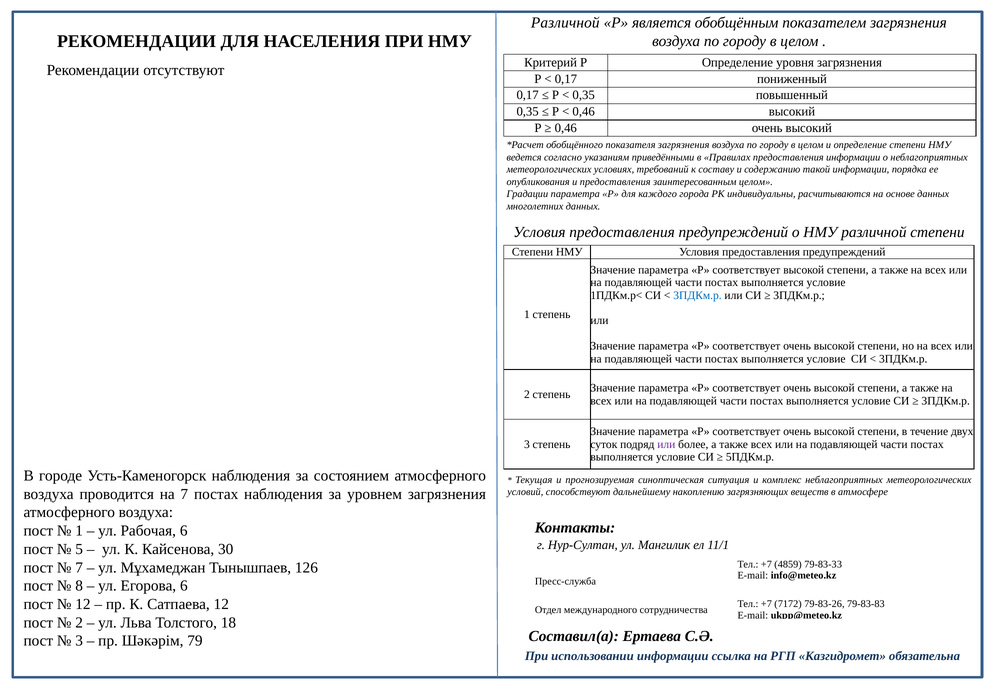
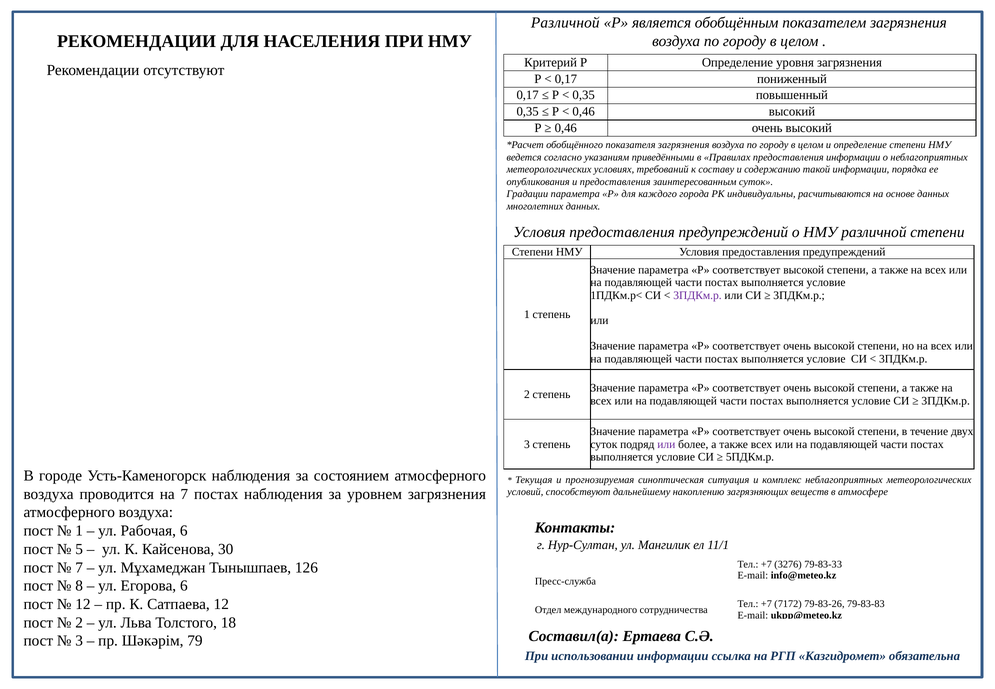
заинтересованным целом: целом -> суток
3ПДКм.р at (698, 295) colour: blue -> purple
4859: 4859 -> 3276
